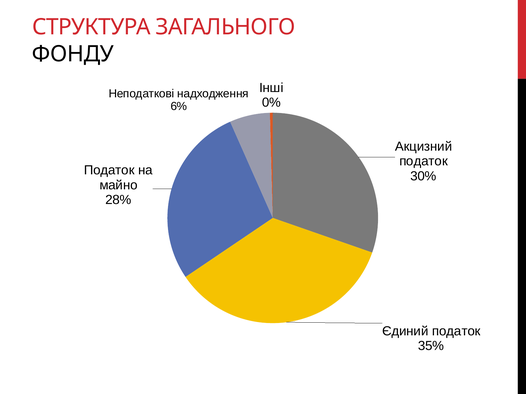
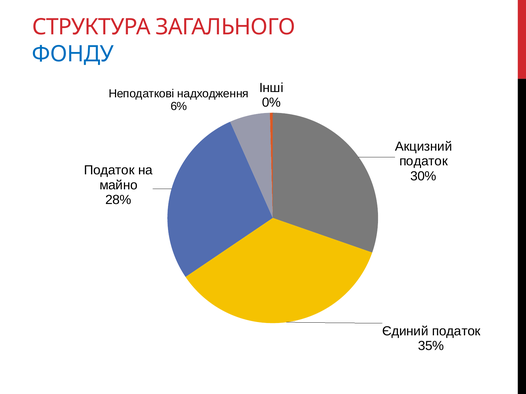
ФОНДУ colour: black -> blue
